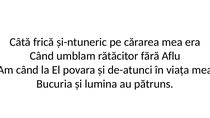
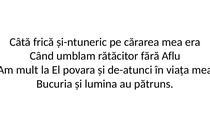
când at (27, 70): când -> mult
